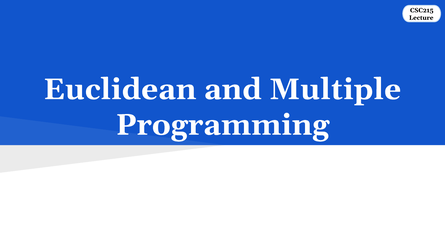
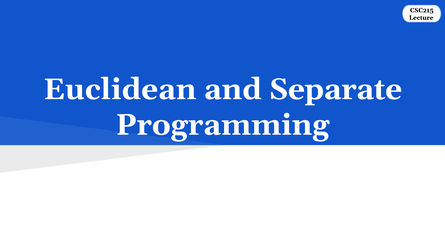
Multiple: Multiple -> Separate
